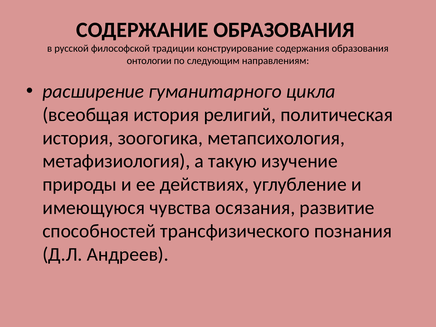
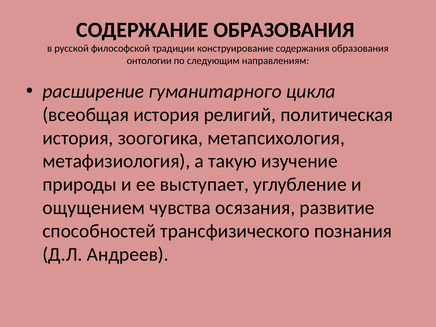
действиях: действиях -> выступает
имеющуюся: имеющуюся -> ощущением
